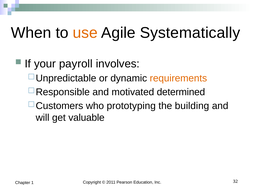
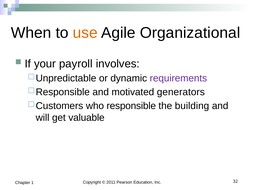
Systematically: Systematically -> Organizational
requirements colour: orange -> purple
determined: determined -> generators
prototyping: prototyping -> responsible
